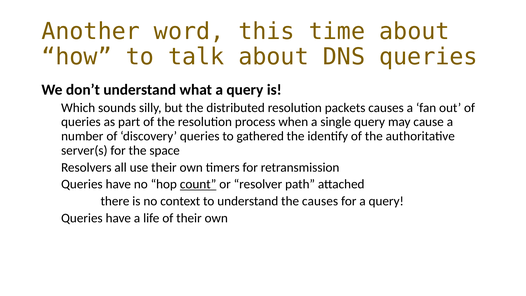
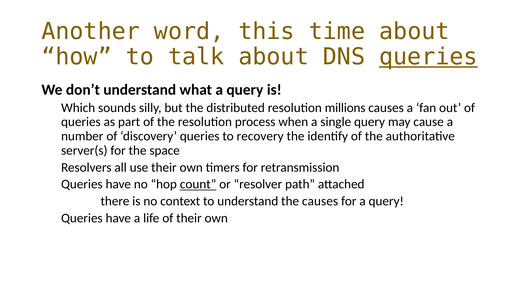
queries at (428, 57) underline: none -> present
packets: packets -> millions
gathered: gathered -> recovery
